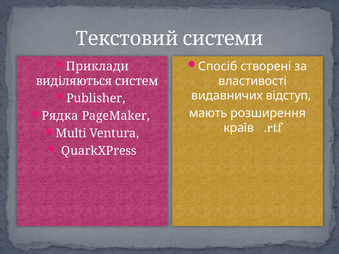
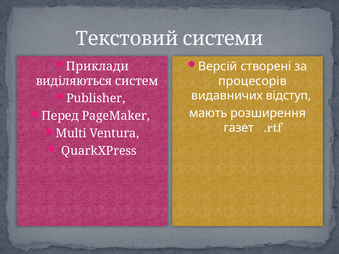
Спосіб: Спосіб -> Версій
властивості: властивості -> процесорів
Рядка: Рядка -> Перед
країв: країв -> газет
